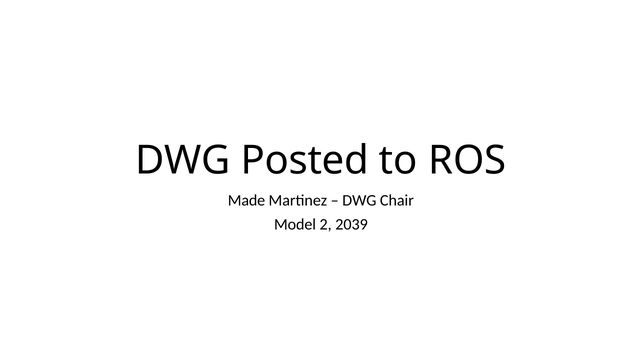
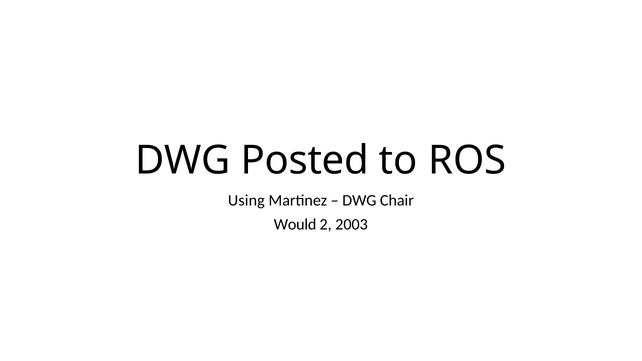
Made: Made -> Using
Model: Model -> Would
2039: 2039 -> 2003
